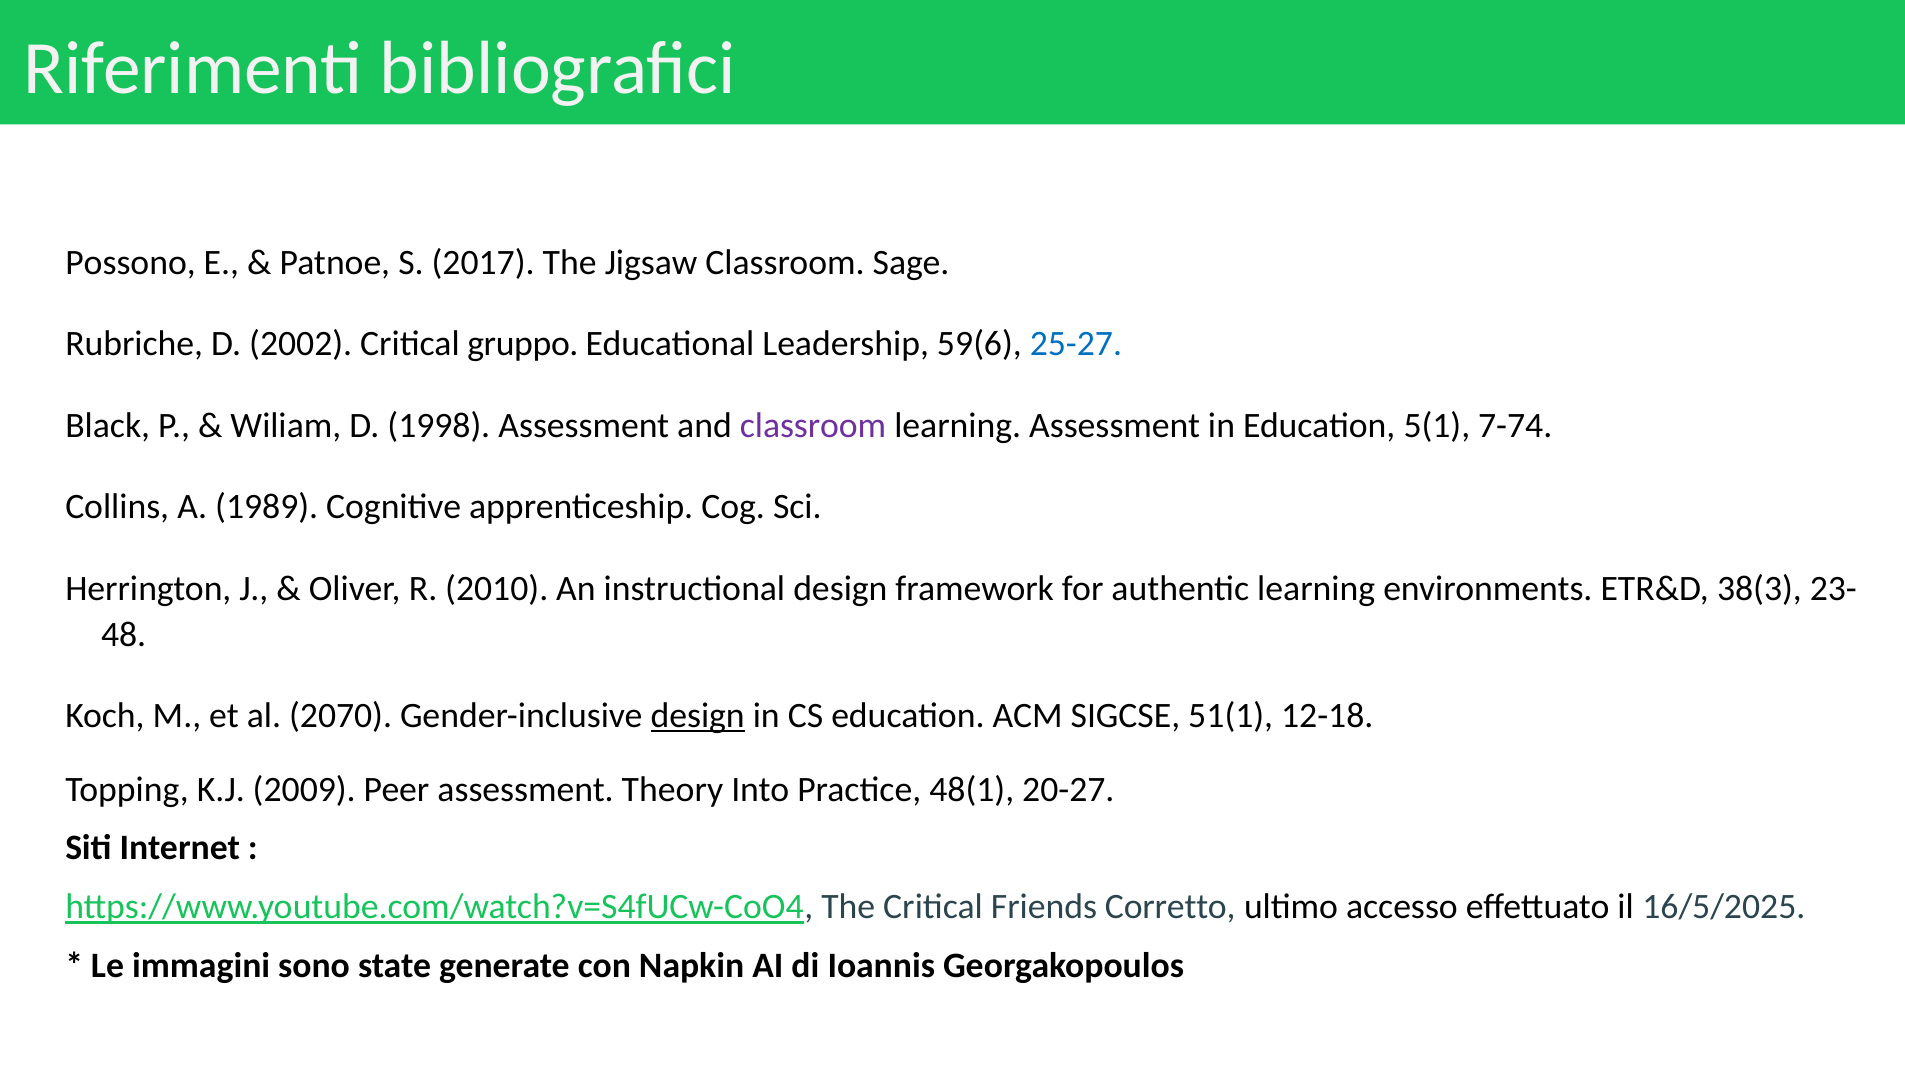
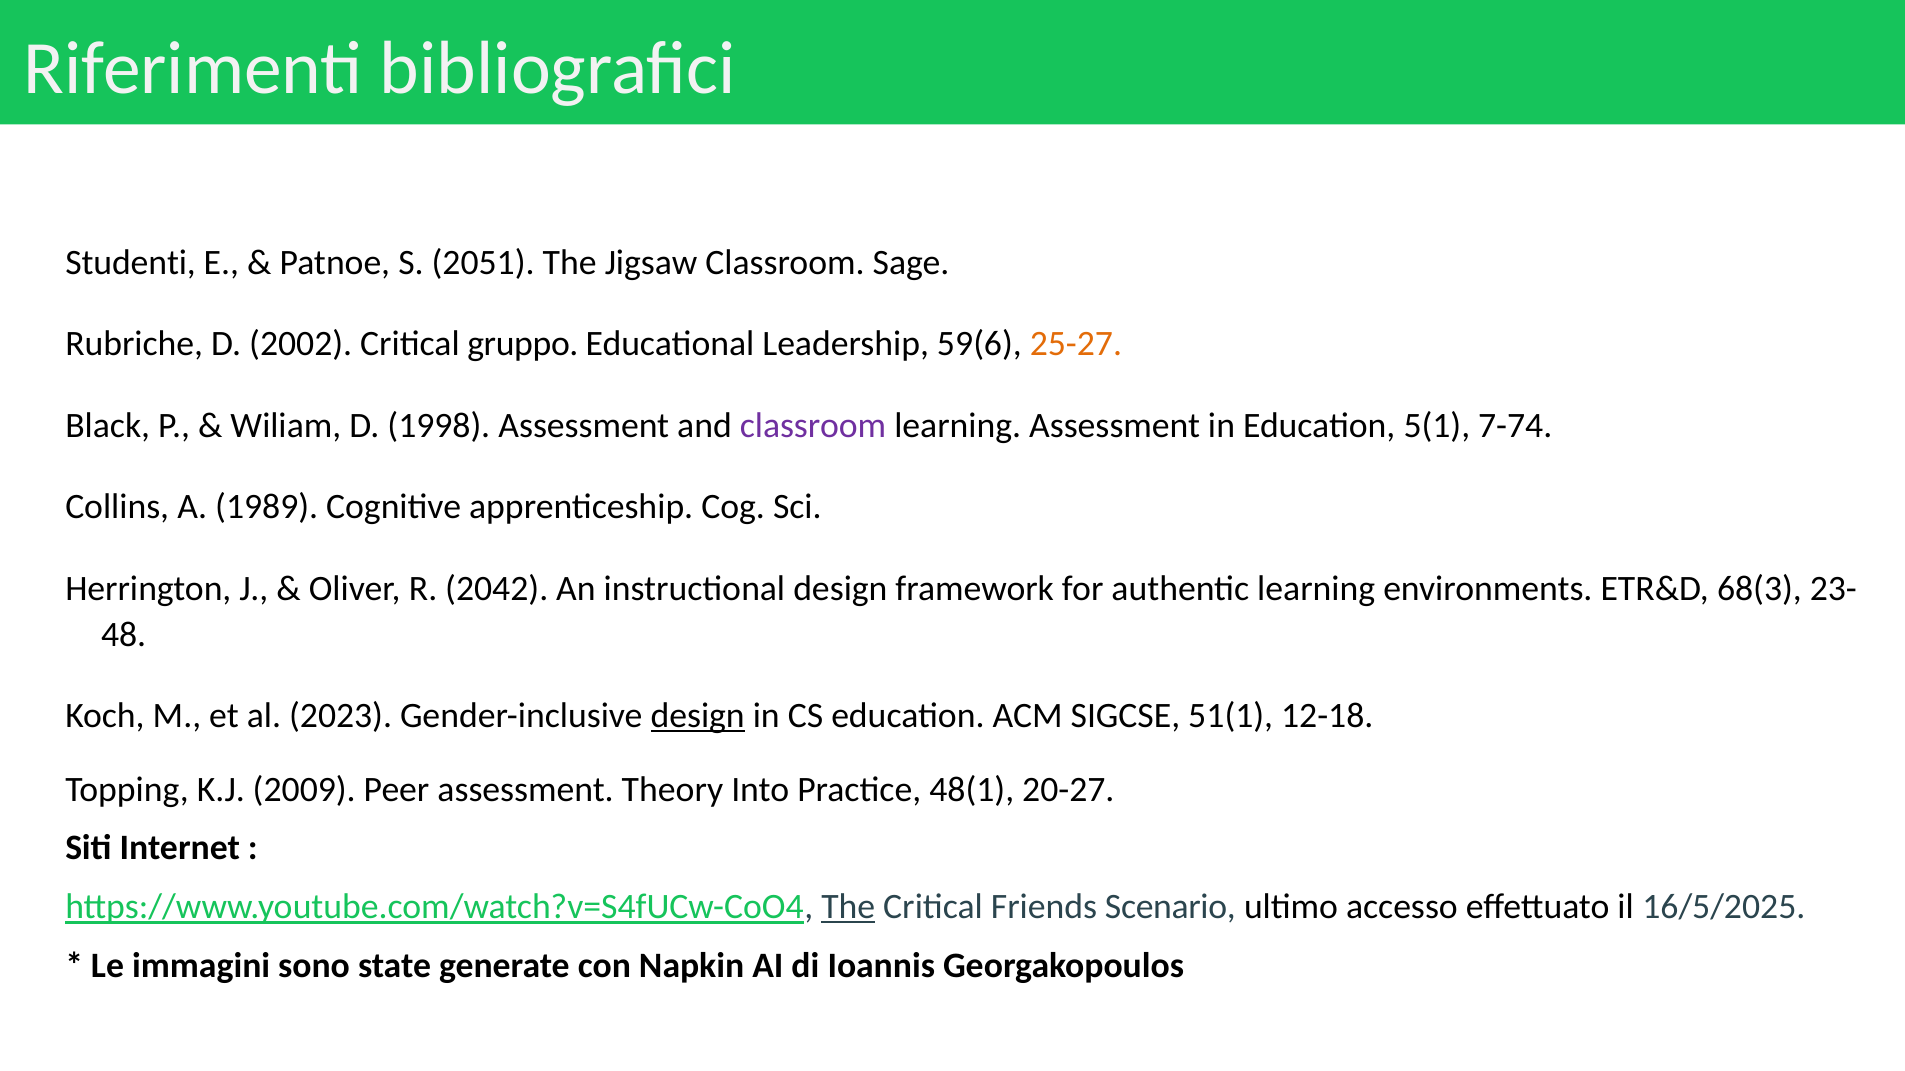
Possono: Possono -> Studenti
2017: 2017 -> 2051
25-27 colour: blue -> orange
2010: 2010 -> 2042
38(3: 38(3 -> 68(3
2070: 2070 -> 2023
The at (848, 907) underline: none -> present
Corretto: Corretto -> Scenario
